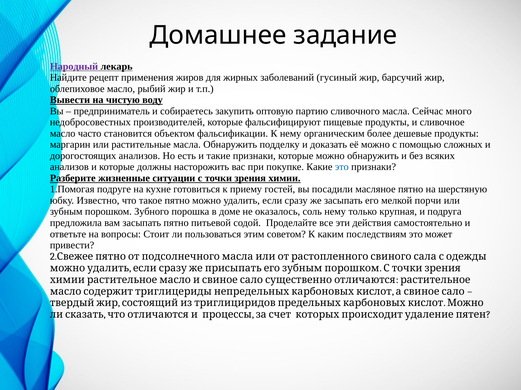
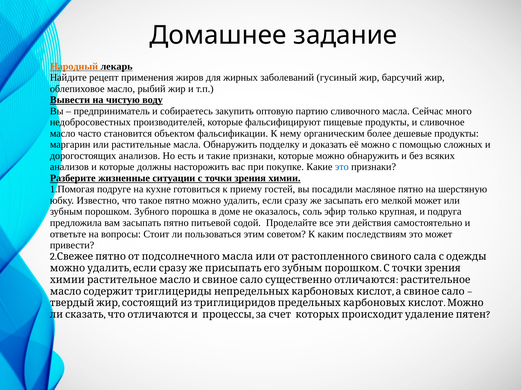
Народный colour: purple -> orange
мелкой порчи: порчи -> может
соль нему: нему -> эфир
